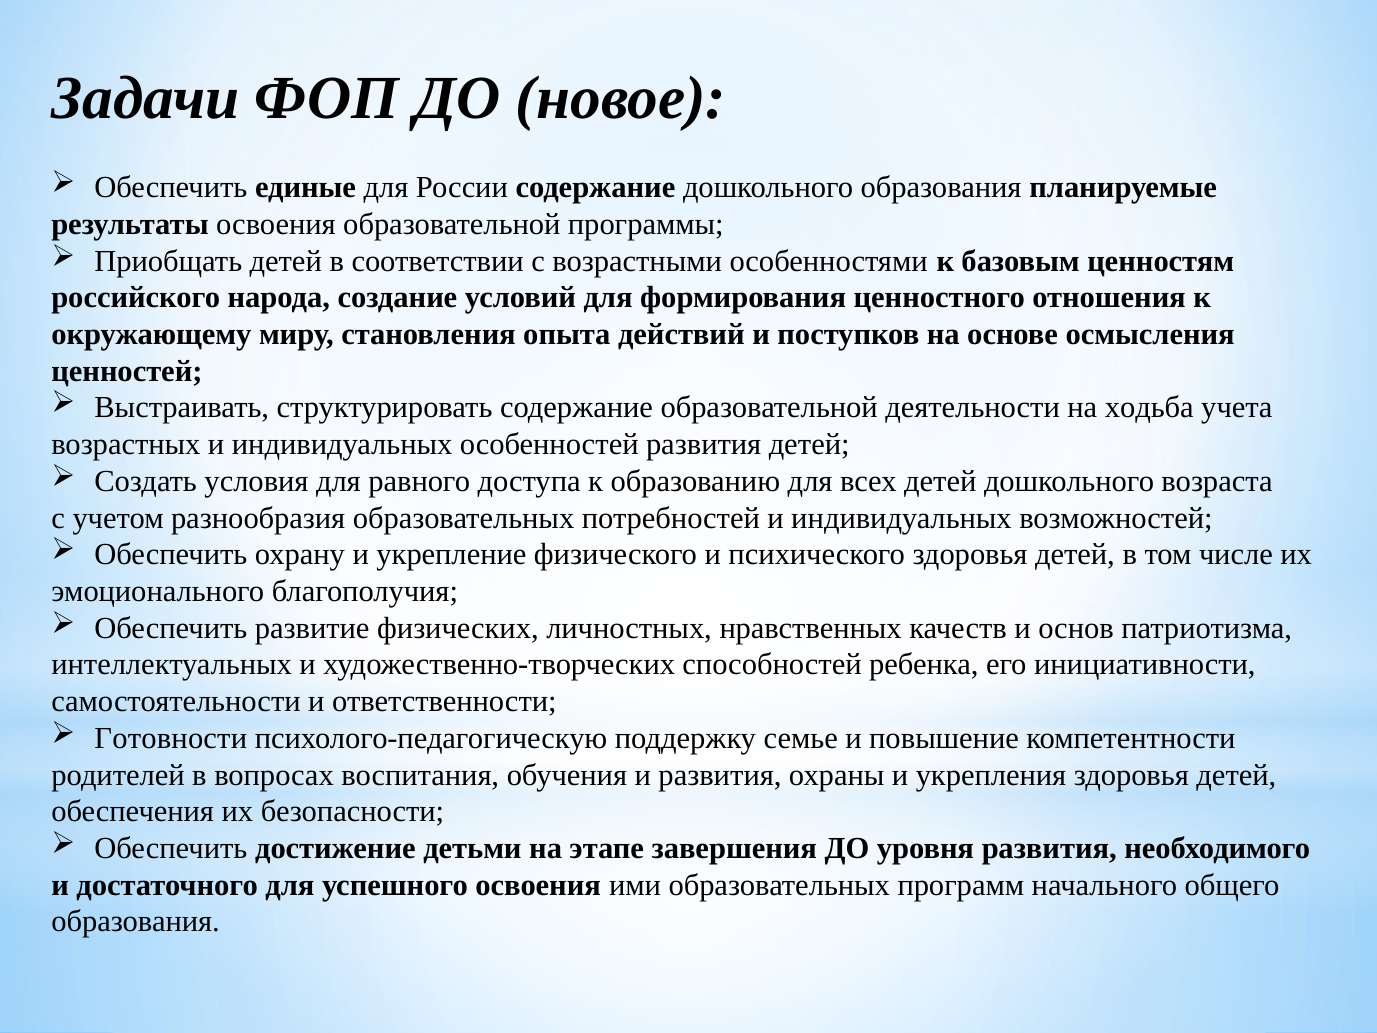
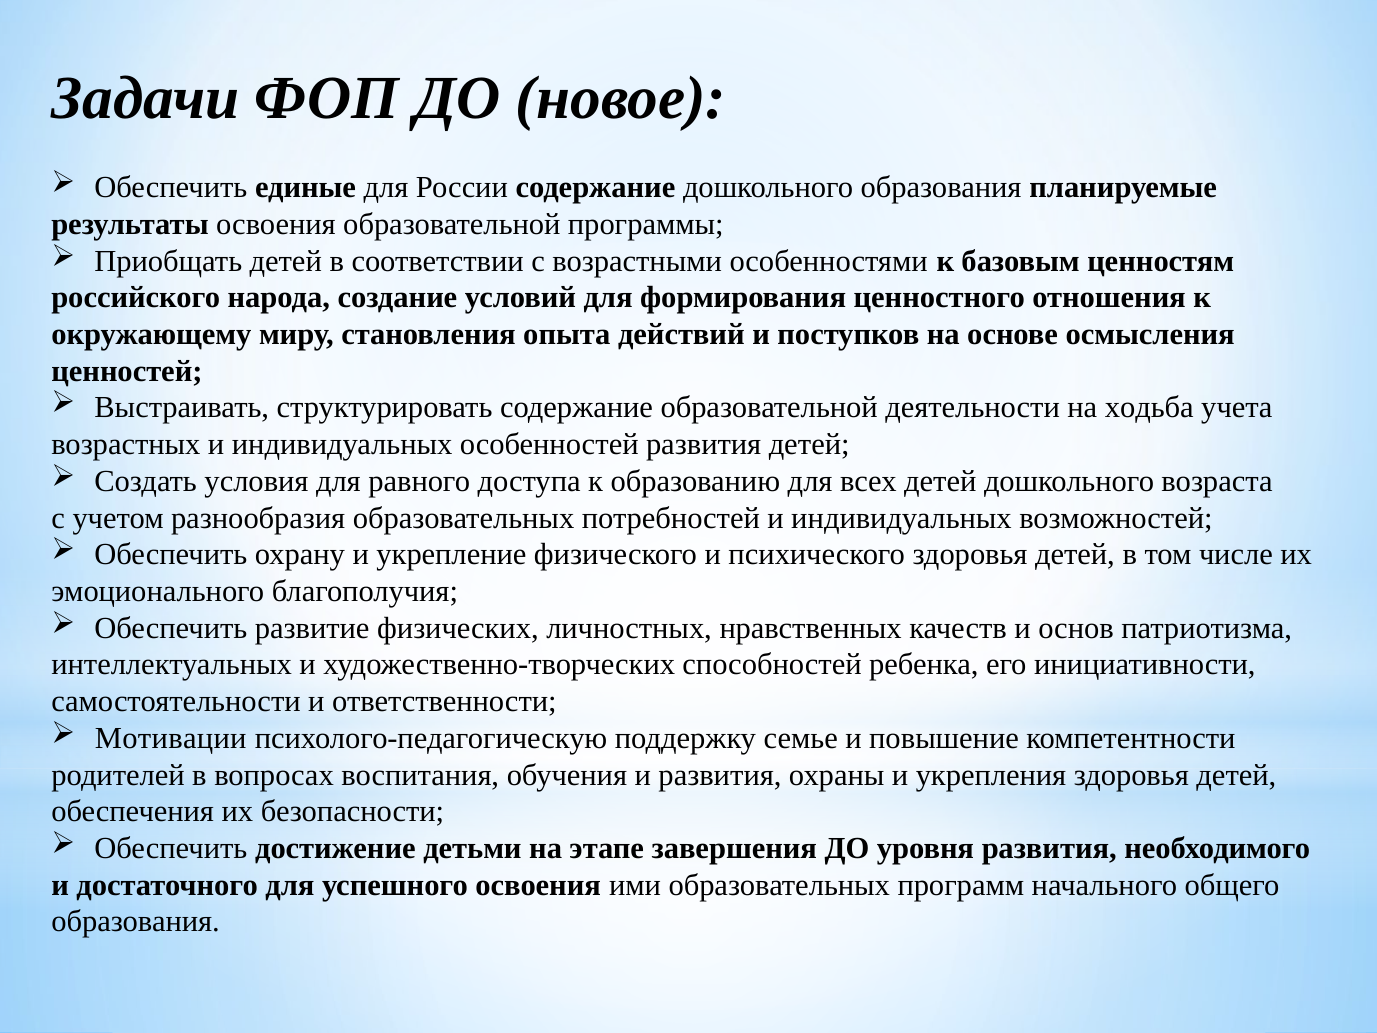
Готовности: Готовности -> Мотивации
